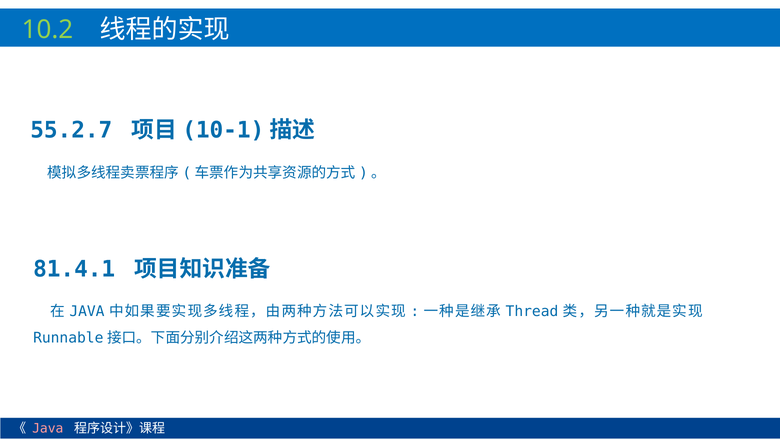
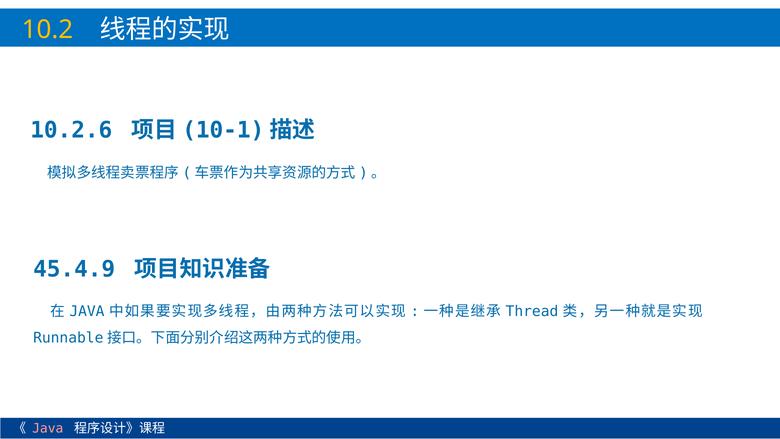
10.2 colour: light green -> yellow
55.2.7: 55.2.7 -> 10.2.6
81.4.1: 81.4.1 -> 45.4.9
